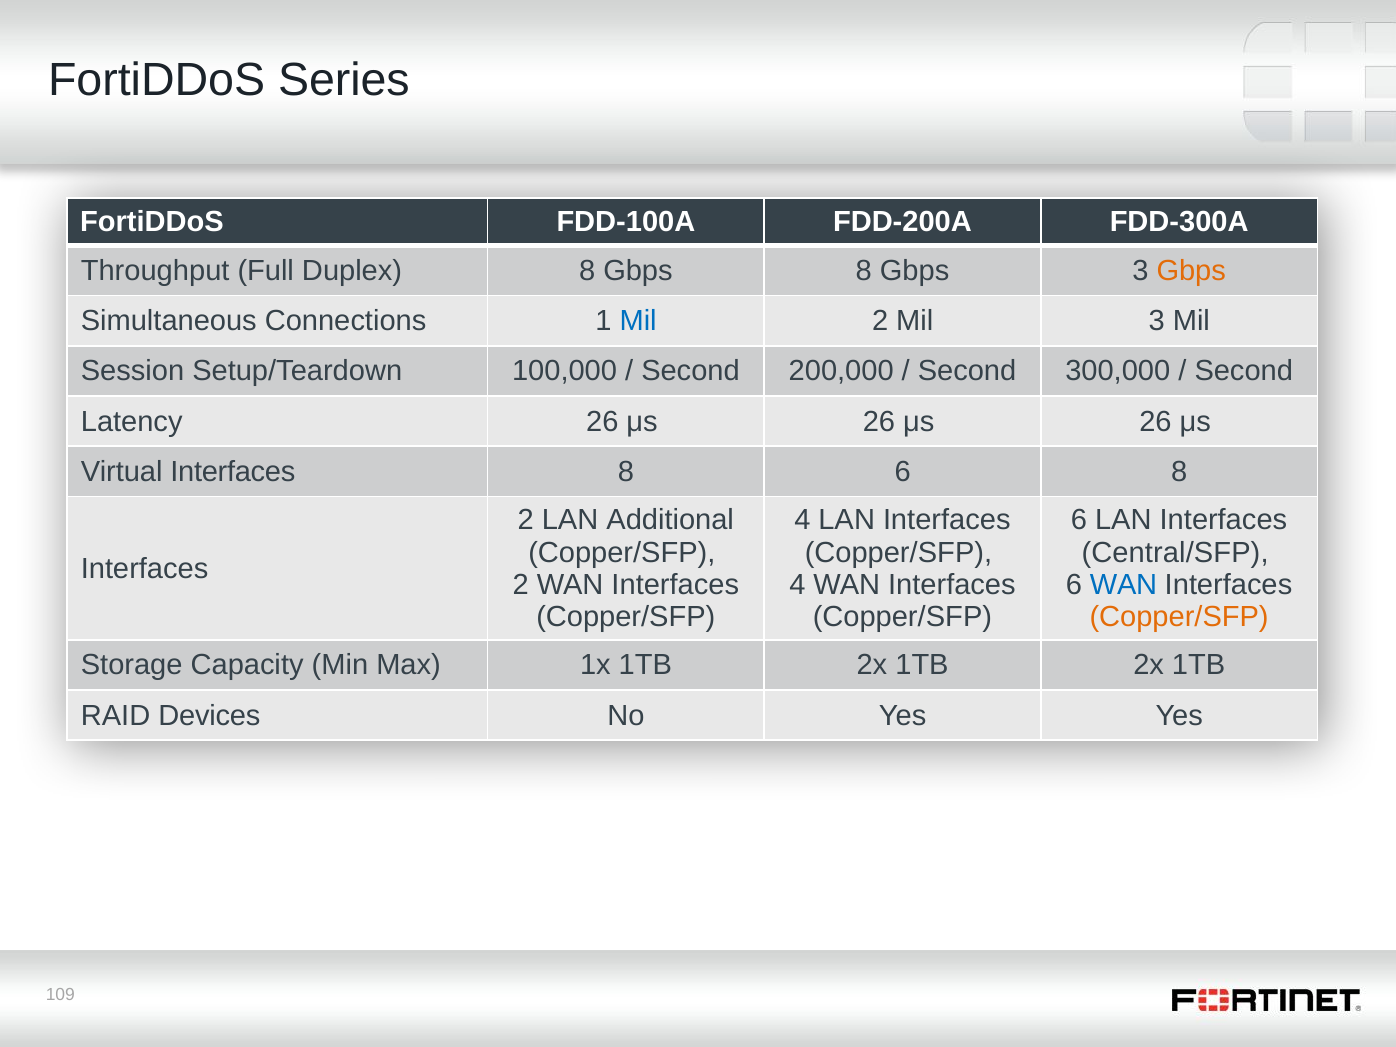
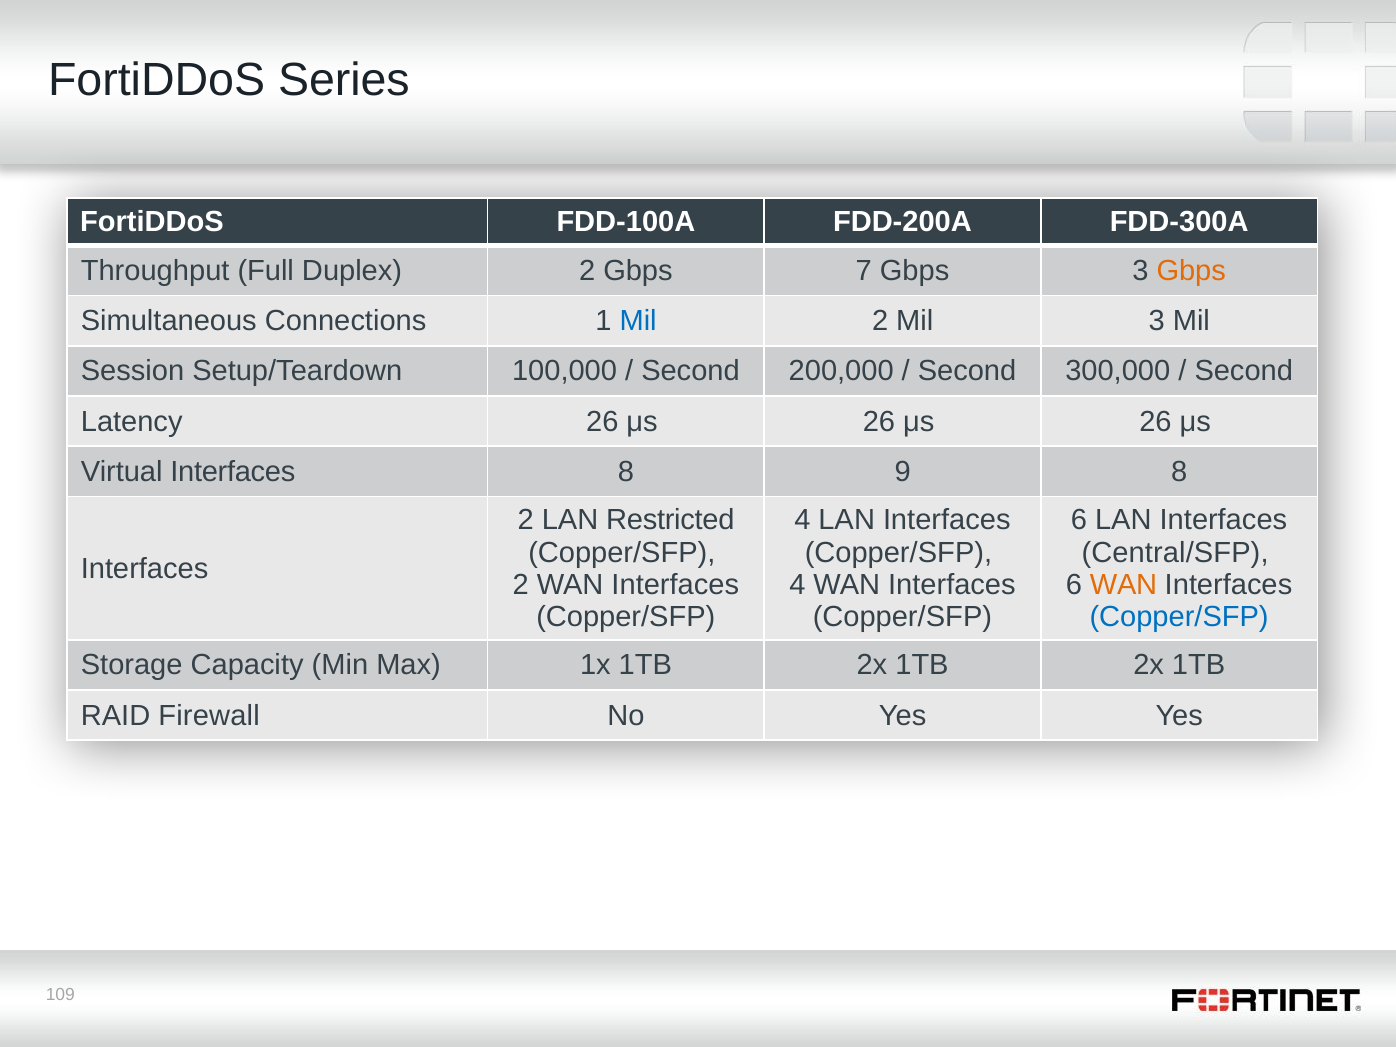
Duplex 8: 8 -> 2
Gbps 8: 8 -> 7
8 6: 6 -> 9
Additional: Additional -> Restricted
WAN at (1124, 585) colour: blue -> orange
Copper/SFP at (1179, 617) colour: orange -> blue
Devices: Devices -> Firewall
